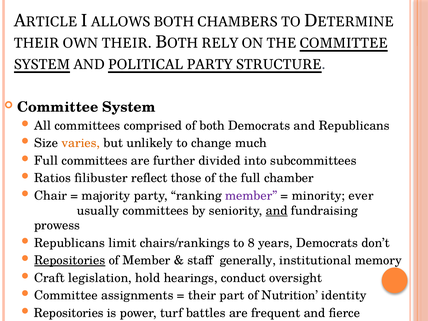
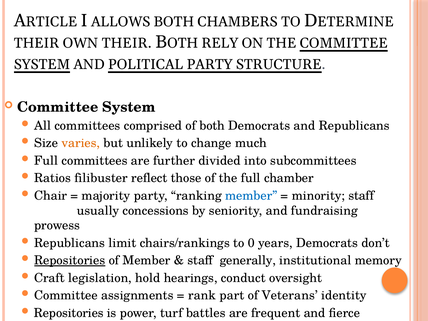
member at (251, 196) colour: purple -> blue
minority ever: ever -> staff
usually committees: committees -> concessions
and at (277, 211) underline: present -> none
8: 8 -> 0
their at (202, 295): their -> rank
Nutrition: Nutrition -> Veterans
